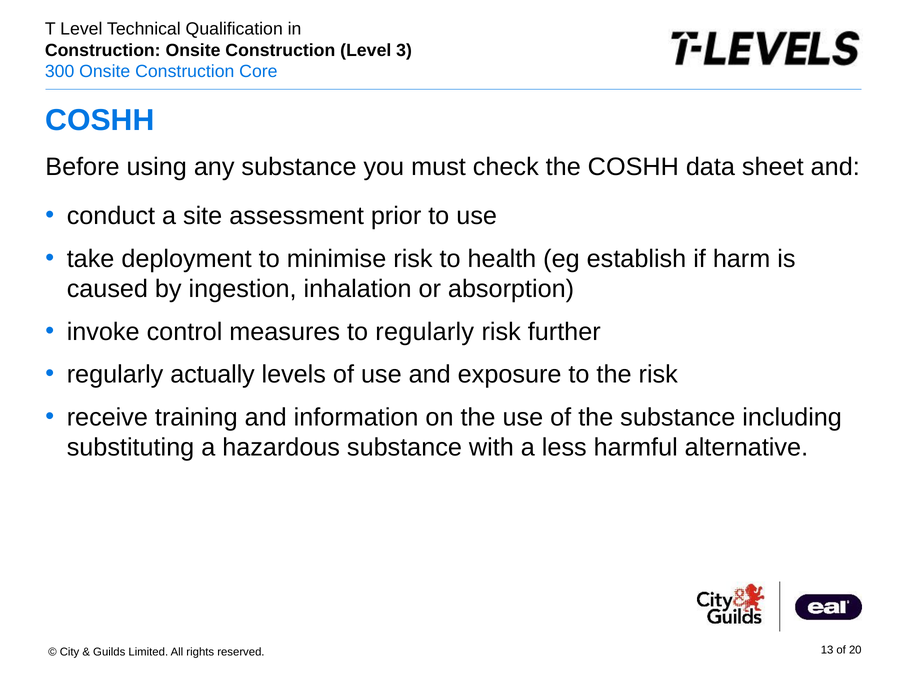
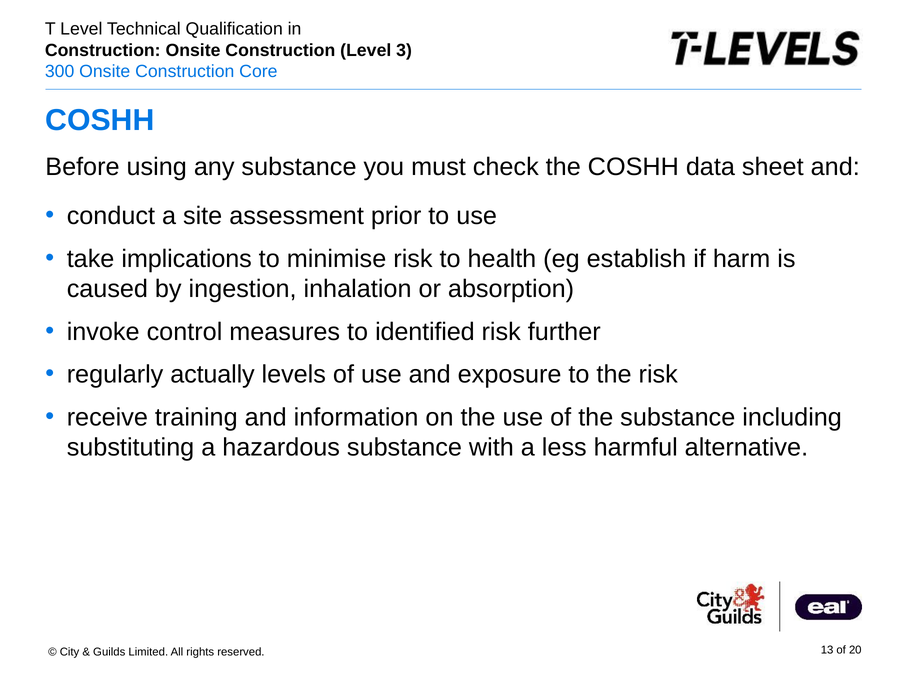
deployment: deployment -> implications
to regularly: regularly -> identified
